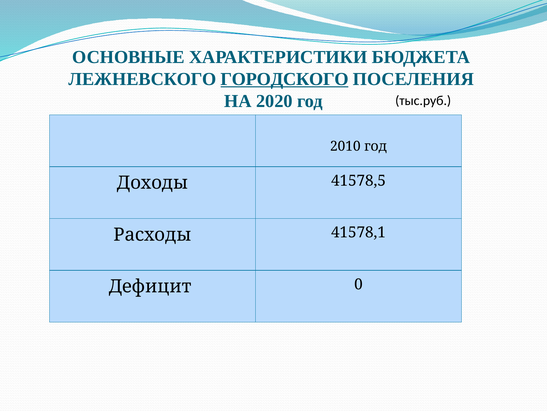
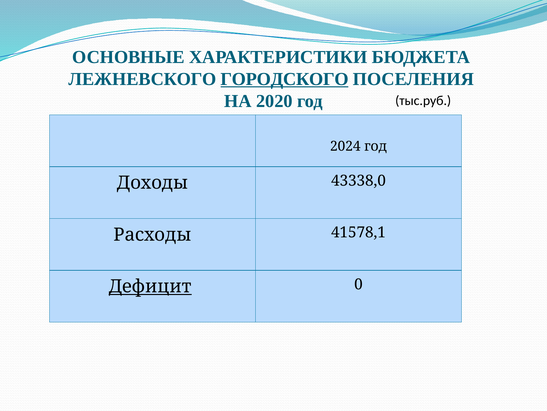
2010: 2010 -> 2024
41578,5: 41578,5 -> 43338,0
Дефицит underline: none -> present
